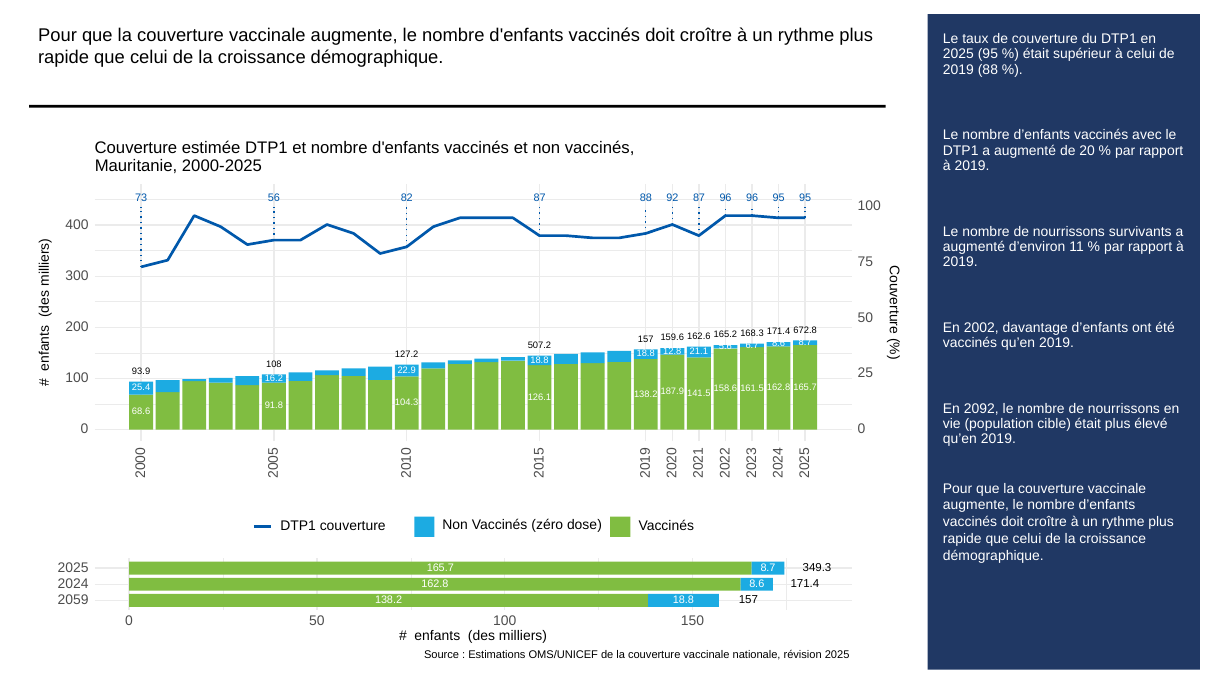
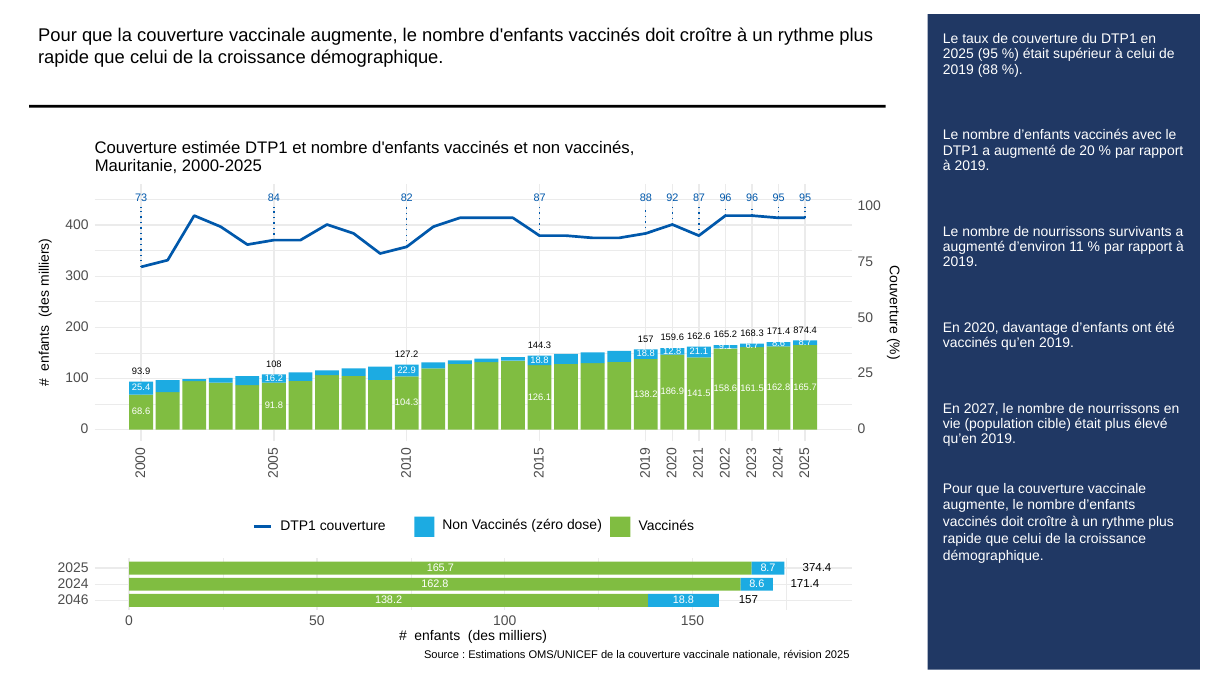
56: 56 -> 84
2002: 2002 -> 2020
672.8: 672.8 -> 874.4
507.2: 507.2 -> 144.3
5.6: 5.6 -> 9.1
187.9: 187.9 -> 186.9
2092: 2092 -> 2027
349.3: 349.3 -> 374.4
2059: 2059 -> 2046
